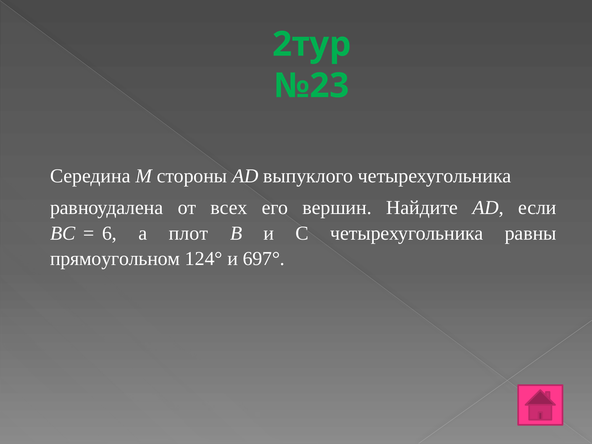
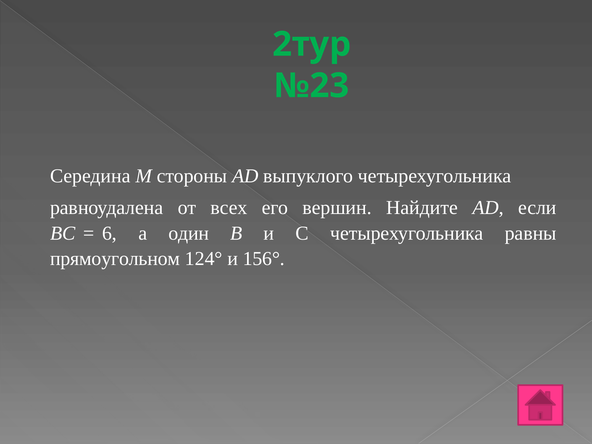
плот: плот -> один
697°: 697° -> 156°
